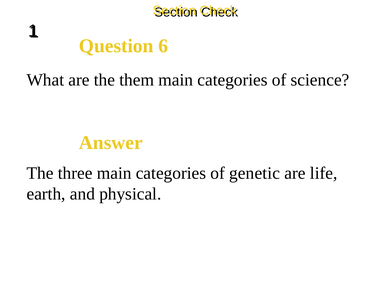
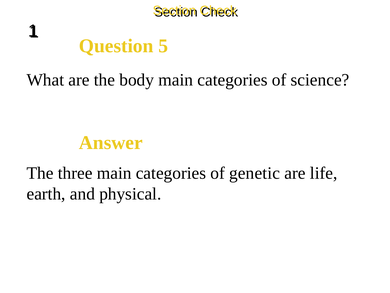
6: 6 -> 5
them: them -> body
